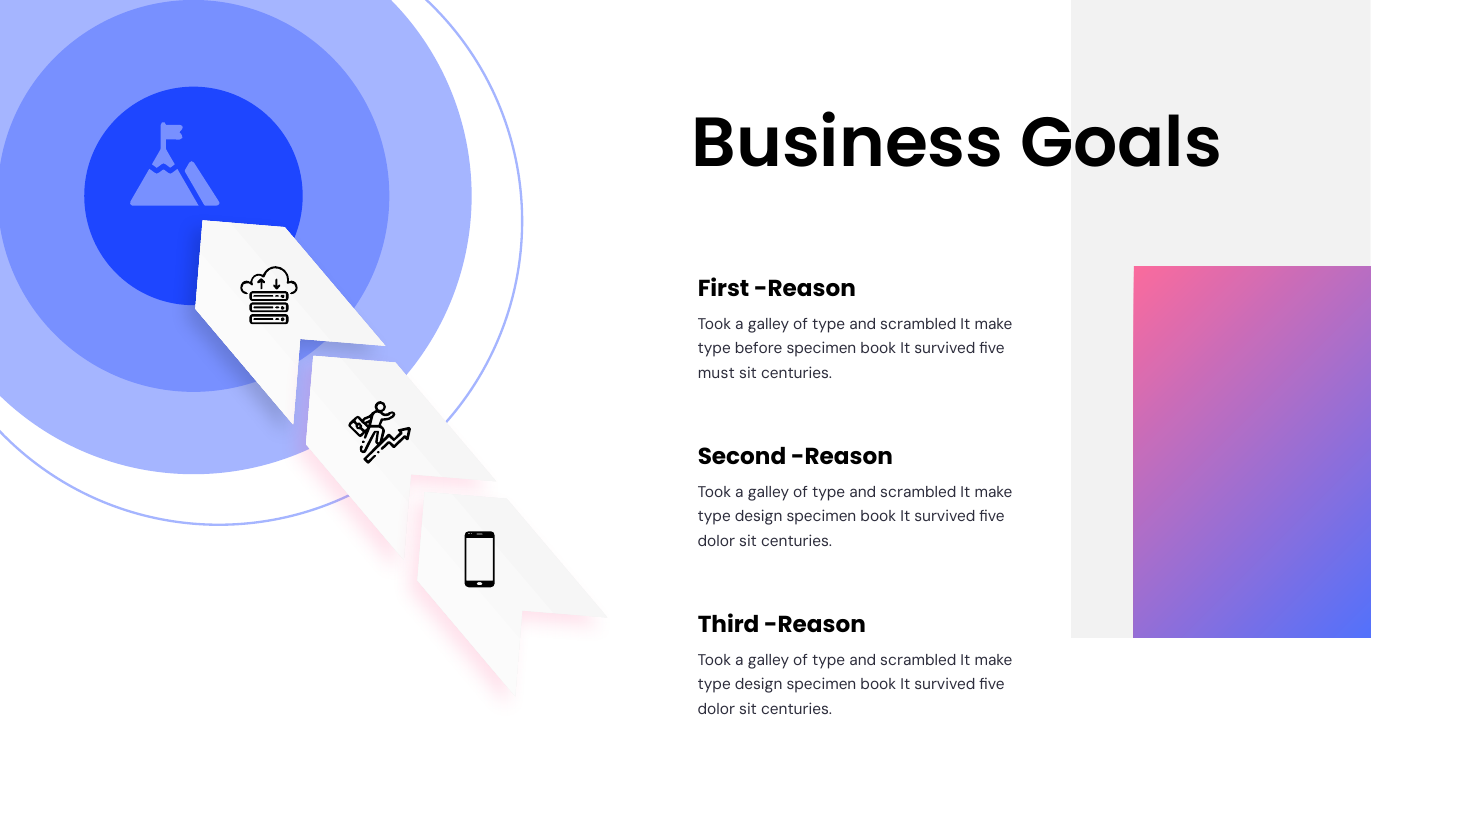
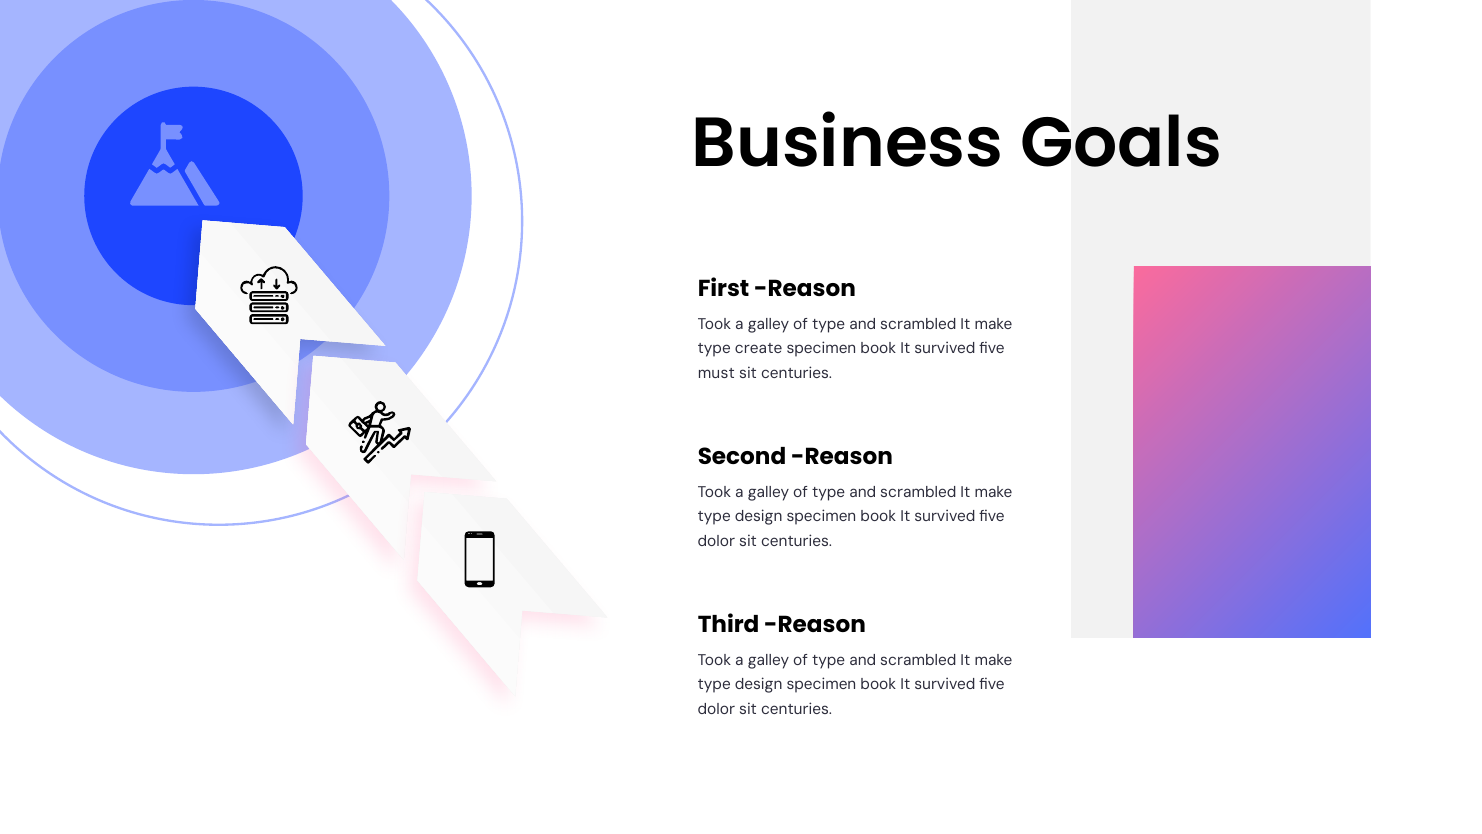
before: before -> create
